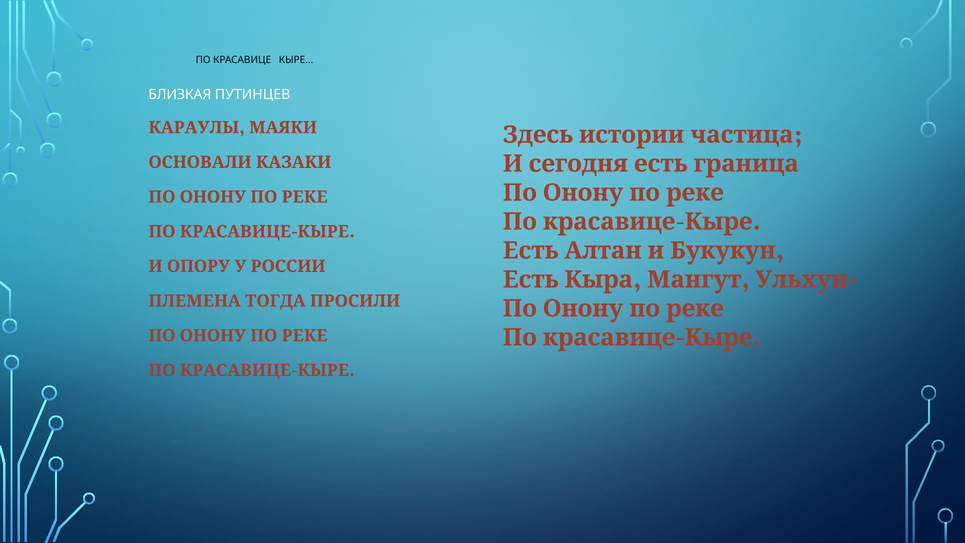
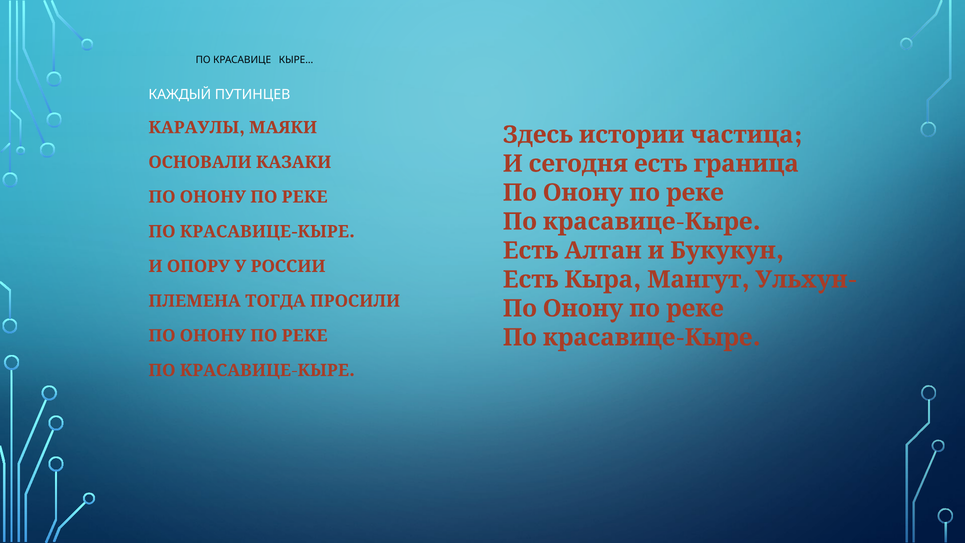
БЛИЗКАЯ: БЛИЗКАЯ -> КАЖДЫЙ
